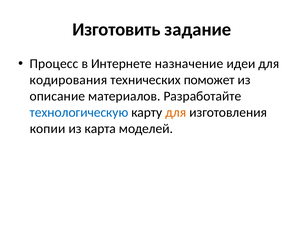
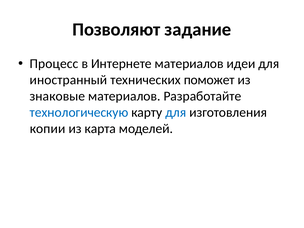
Изготовить: Изготовить -> Позволяют
Интернете назначение: назначение -> материалов
кодирования: кодирования -> иностранный
описание: описание -> знаковые
для at (176, 112) colour: orange -> blue
